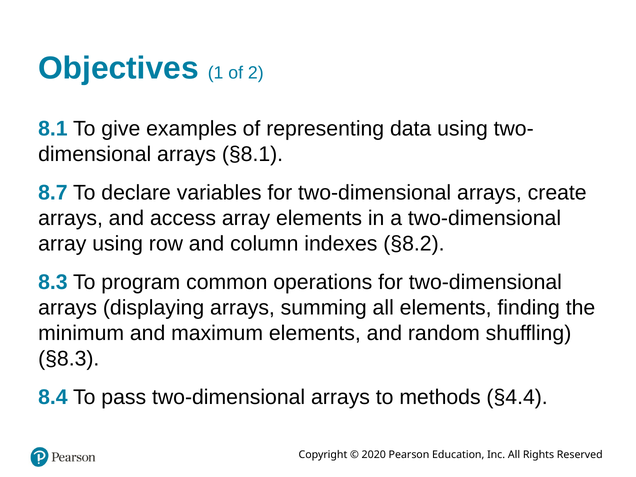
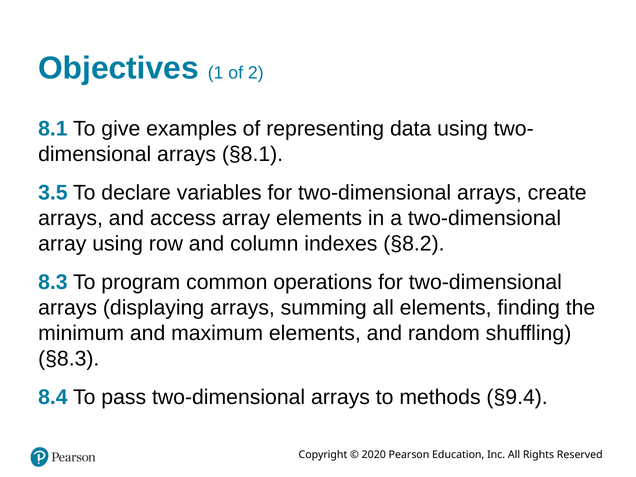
8.7: 8.7 -> 3.5
§4.4: §4.4 -> §9.4
